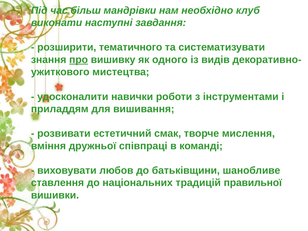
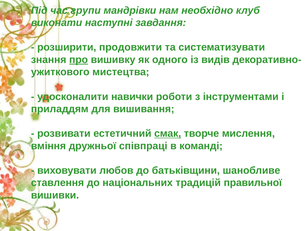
більш: більш -> групи
тематичного: тематичного -> продовжити
смак underline: none -> present
